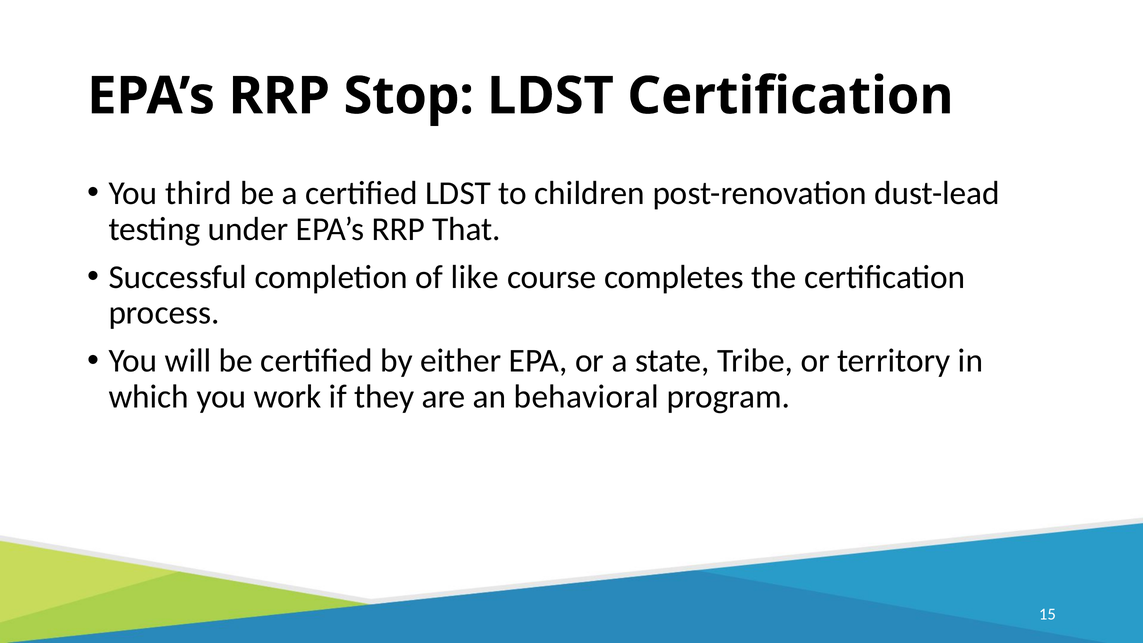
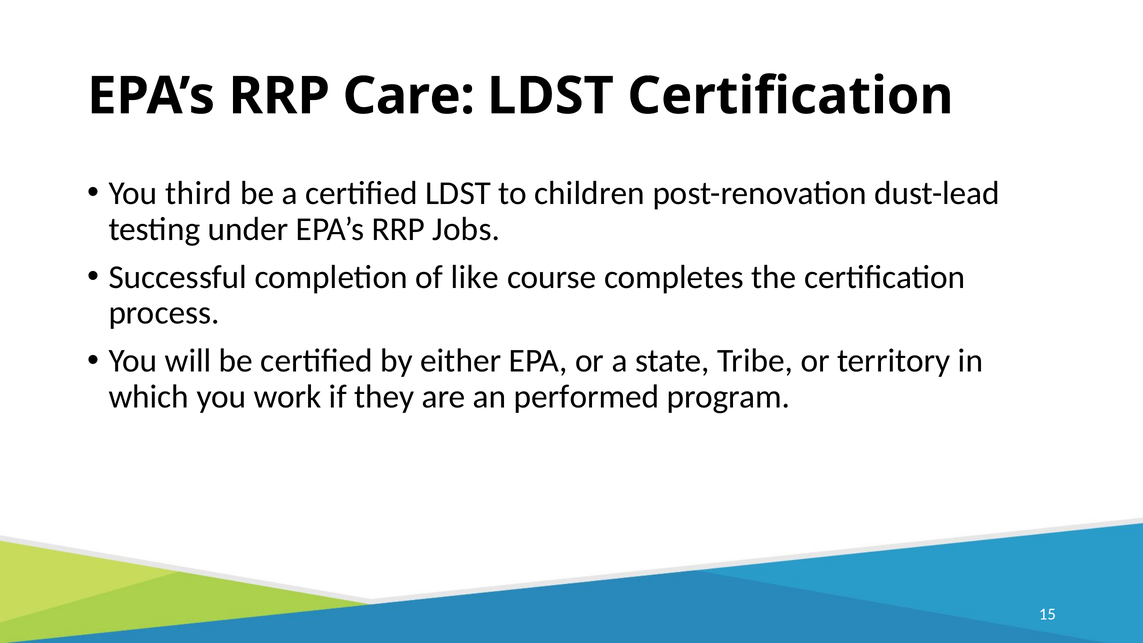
Stop: Stop -> Care
That: That -> Jobs
behavioral: behavioral -> performed
